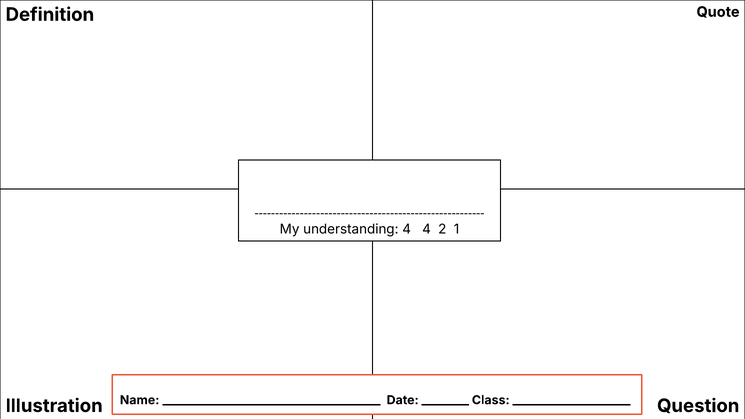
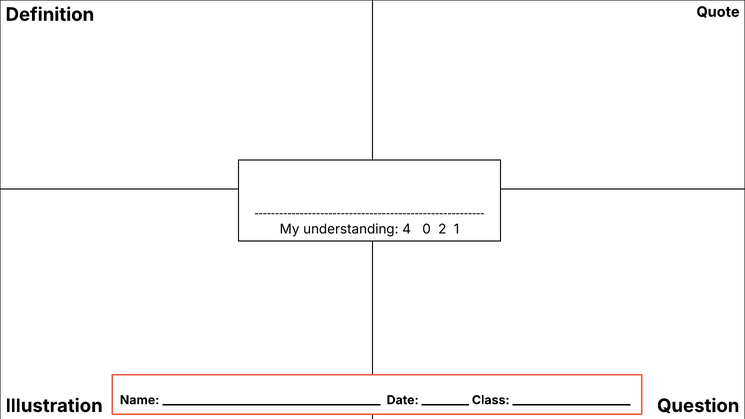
4 4: 4 -> 0
